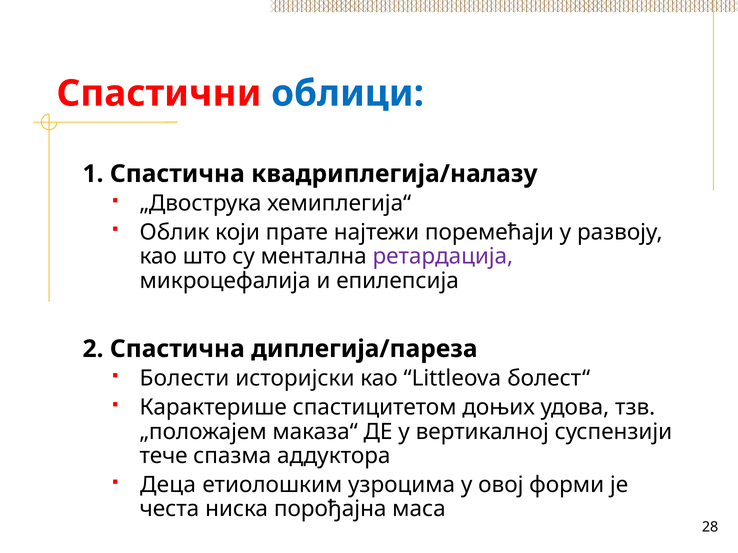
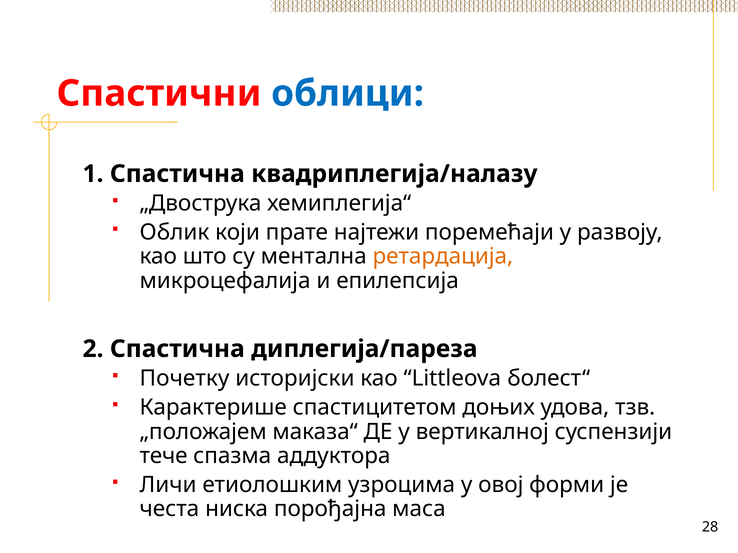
ретардација colour: purple -> orange
Болести: Болести -> Почетку
Деца: Деца -> Личи
